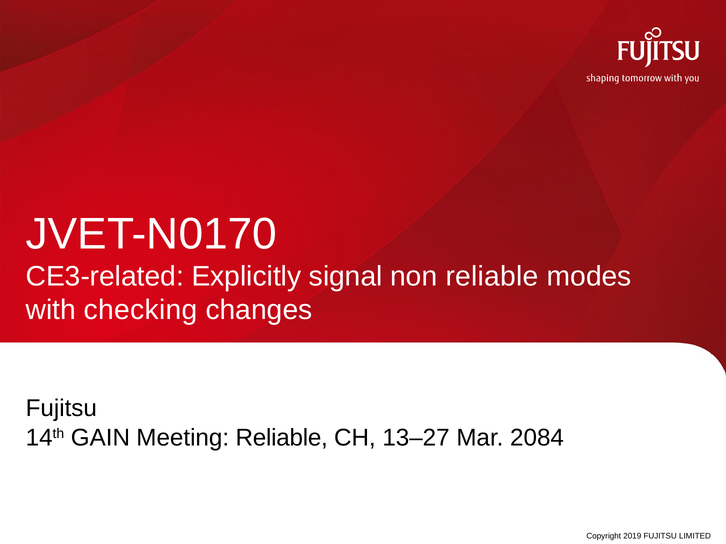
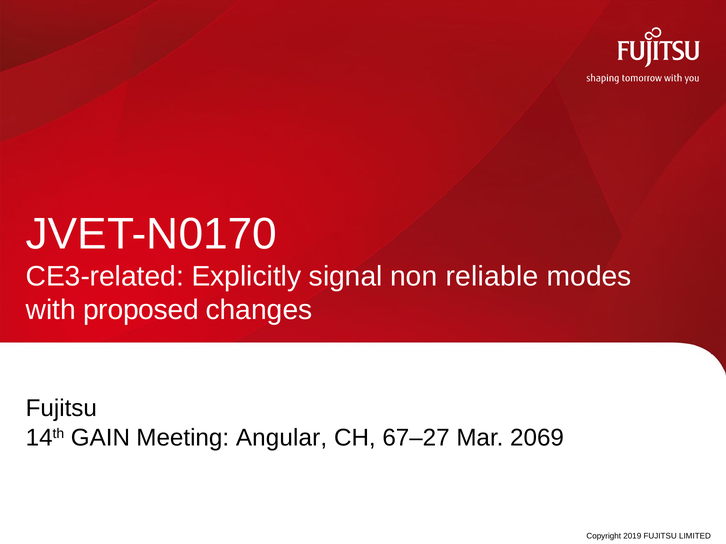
checking: checking -> proposed
Meeting Reliable: Reliable -> Angular
13–27: 13–27 -> 67–27
2084: 2084 -> 2069
